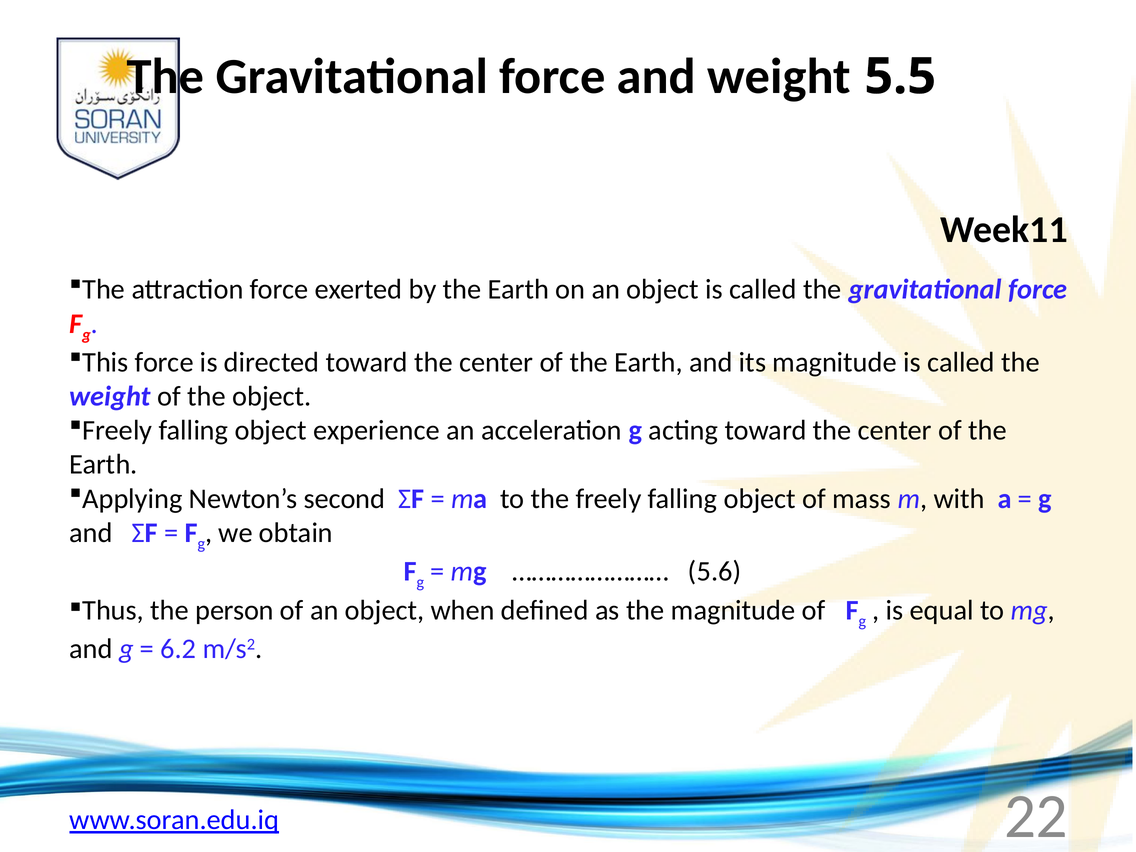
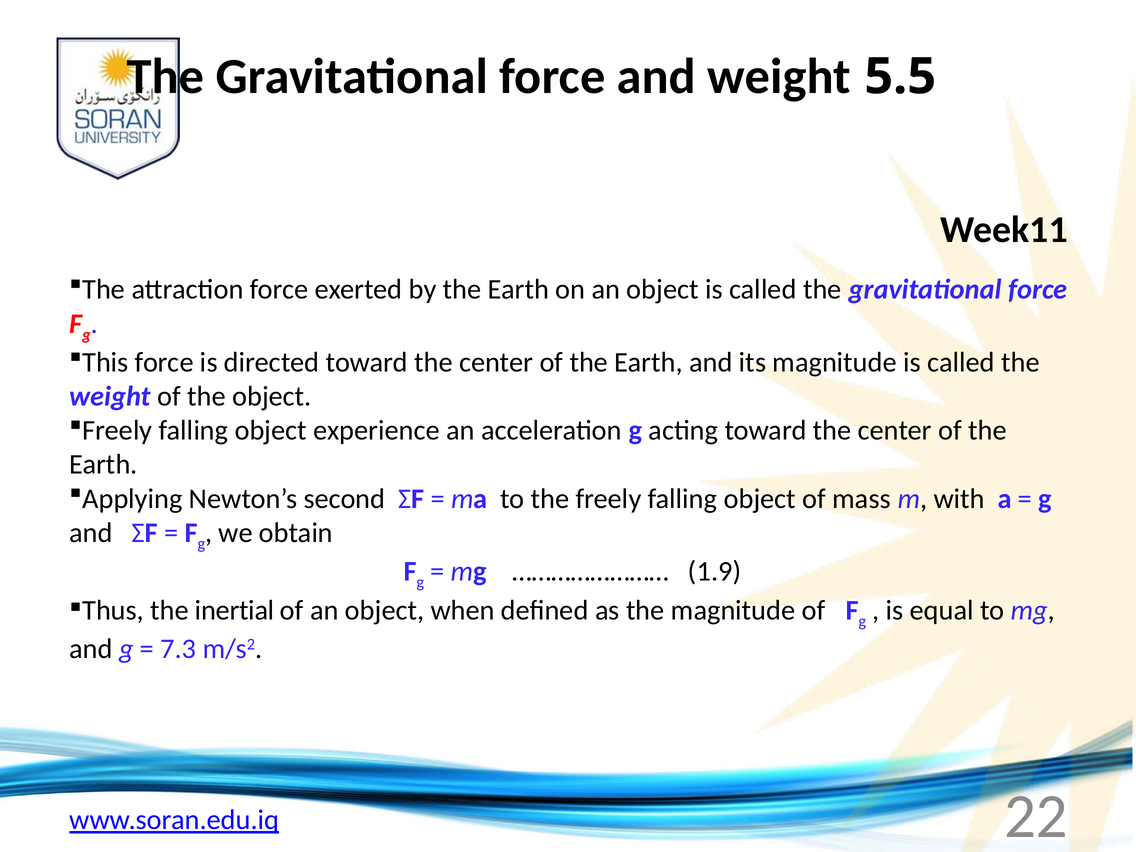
5.6: 5.6 -> 1.9
person: person -> inertial
6.2: 6.2 -> 7.3
